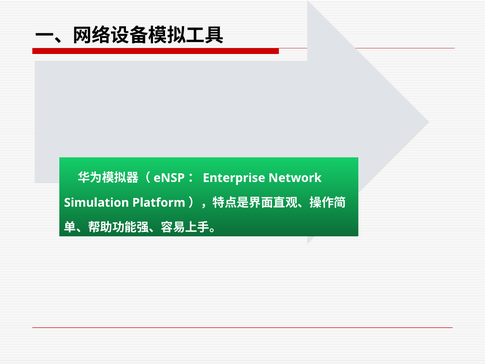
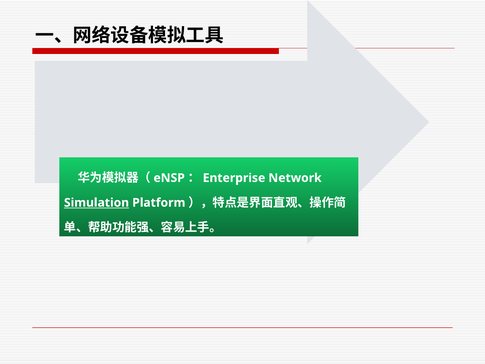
Simulation underline: none -> present
